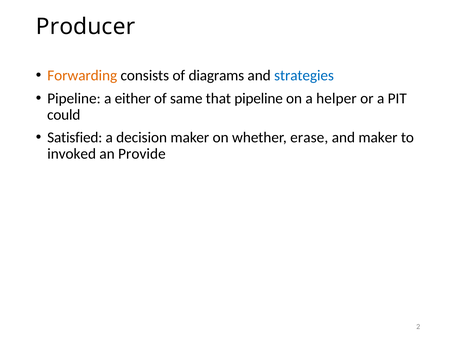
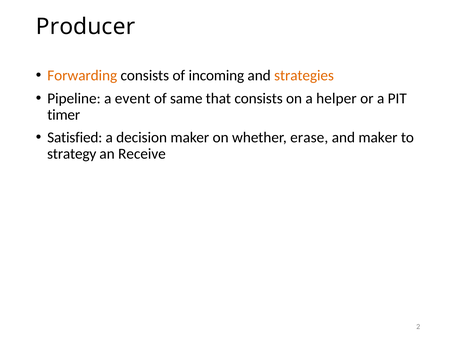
diagrams: diagrams -> incoming
strategies colour: blue -> orange
either: either -> event
that pipeline: pipeline -> consists
could: could -> timer
invoked: invoked -> strategy
Provide: Provide -> Receive
